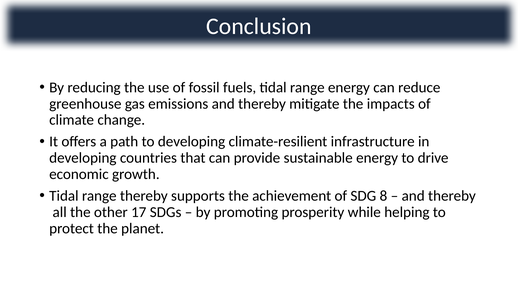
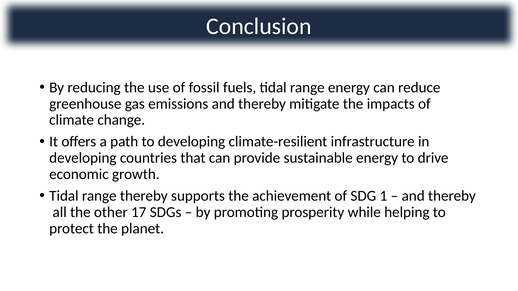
8: 8 -> 1
